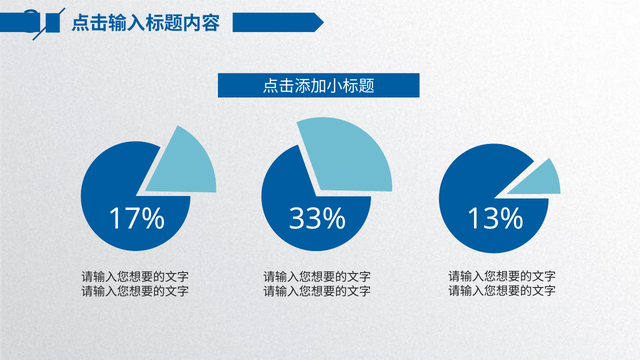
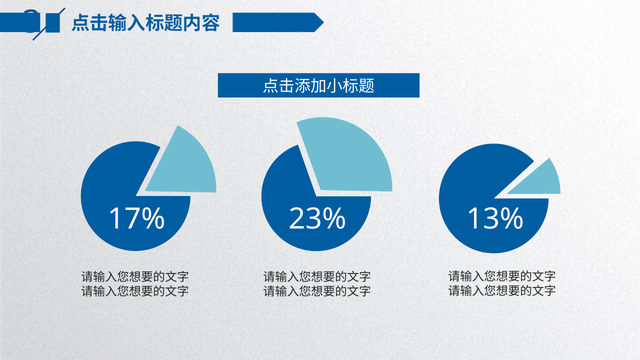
33%: 33% -> 23%
